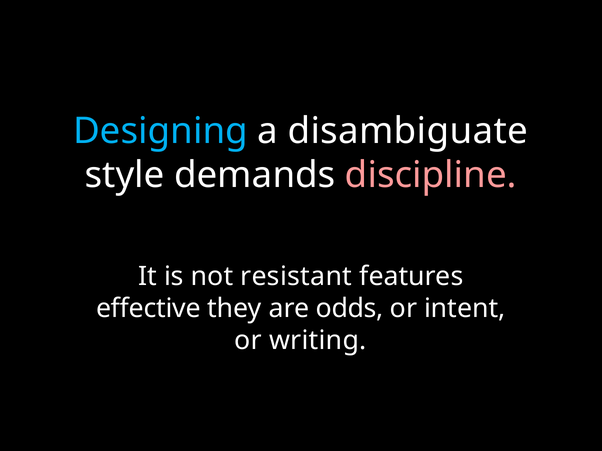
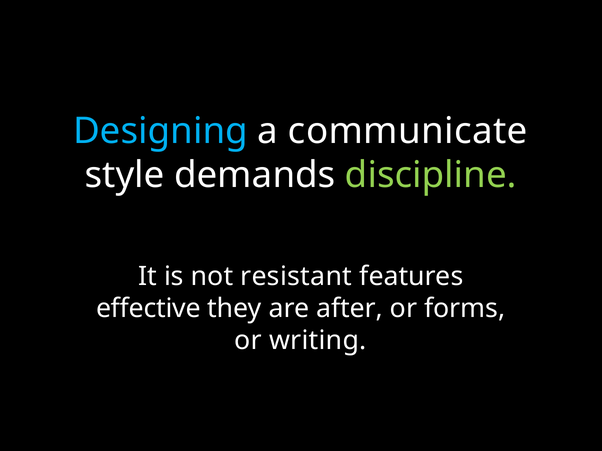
disambiguate: disambiguate -> communicate
discipline colour: pink -> light green
odds: odds -> after
intent: intent -> forms
